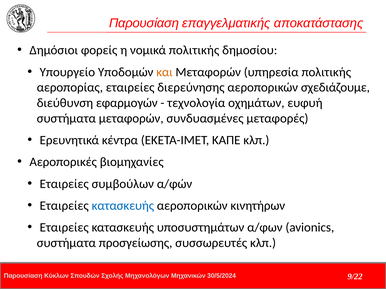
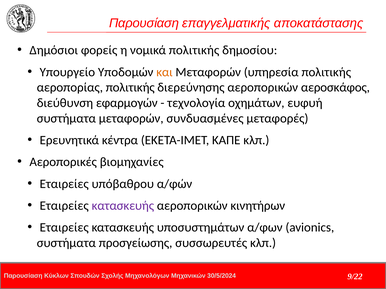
αεροπορίας εταιρείες: εταιρείες -> πολιτικής
σχεδιάζουμε: σχεδιάζουμε -> αεροσκάφος
συμβούλων: συμβούλων -> υπόβαθρου
κατασκευής at (123, 206) colour: blue -> purple
